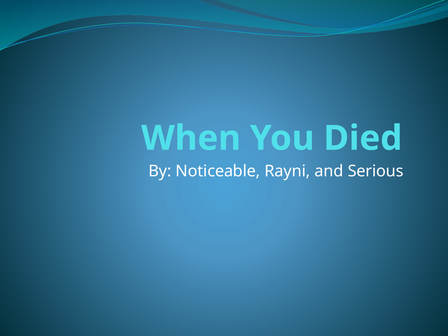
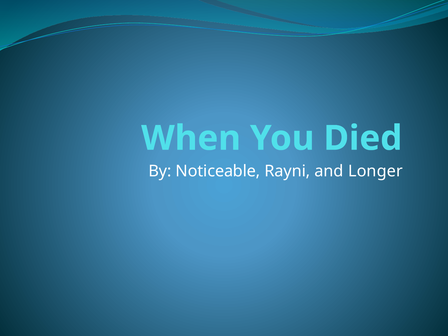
Serious: Serious -> Longer
